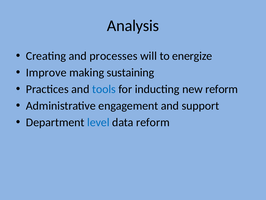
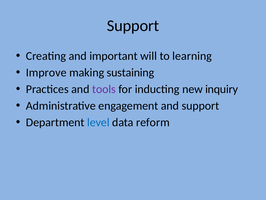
Analysis at (133, 26): Analysis -> Support
processes: processes -> important
energize: energize -> learning
tools colour: blue -> purple
new reform: reform -> inquiry
